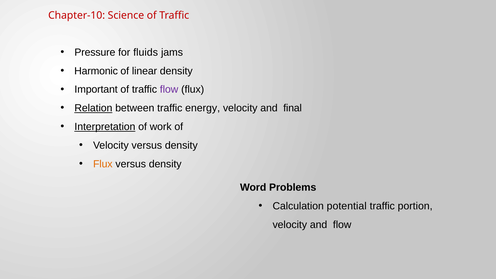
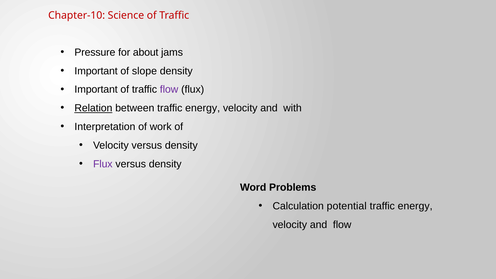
fluids: fluids -> about
Harmonic at (96, 71): Harmonic -> Important
linear: linear -> slope
final: final -> with
Interpretation underline: present -> none
Flux at (103, 164) colour: orange -> purple
portion at (415, 206): portion -> energy
